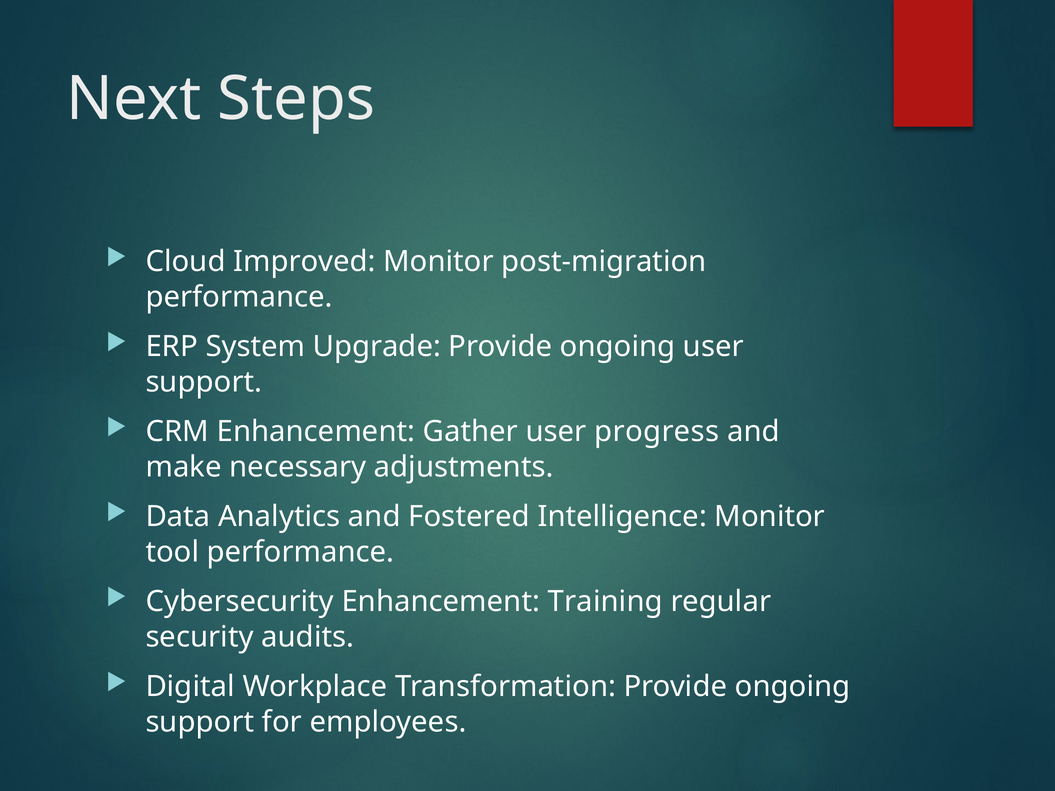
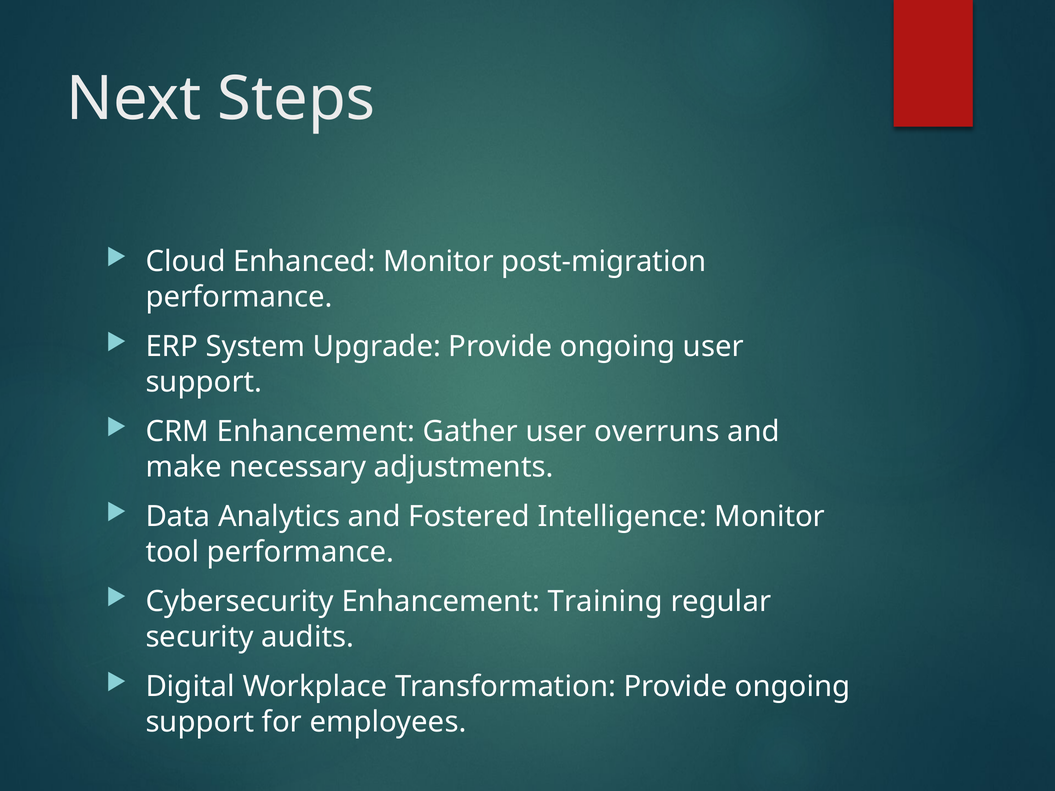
Improved: Improved -> Enhanced
progress: progress -> overruns
